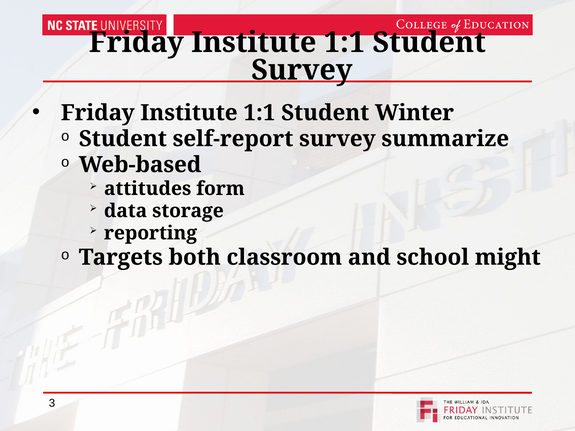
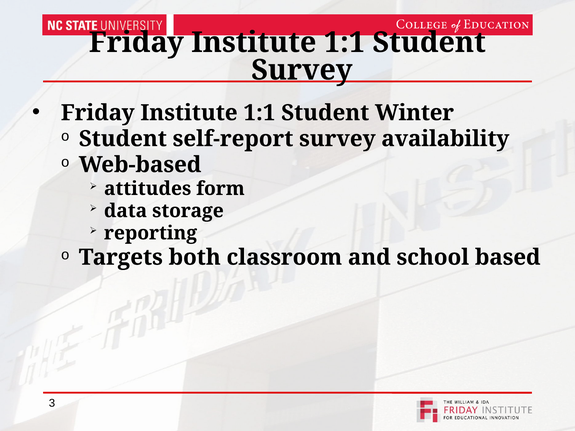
summarize: summarize -> availability
might: might -> based
